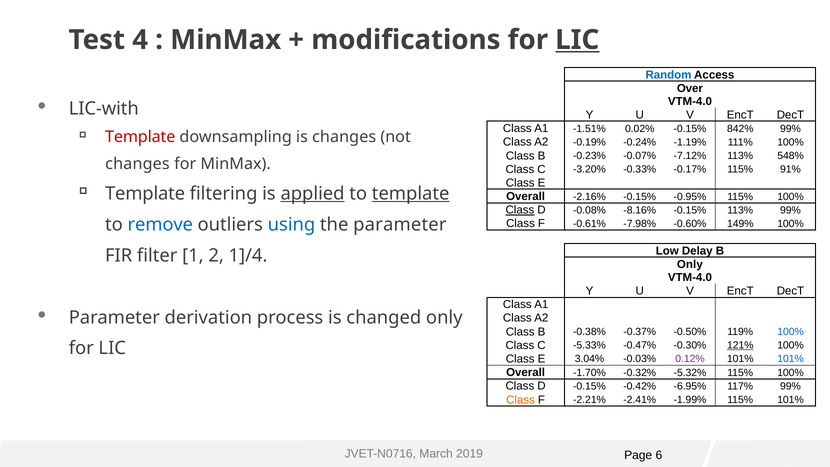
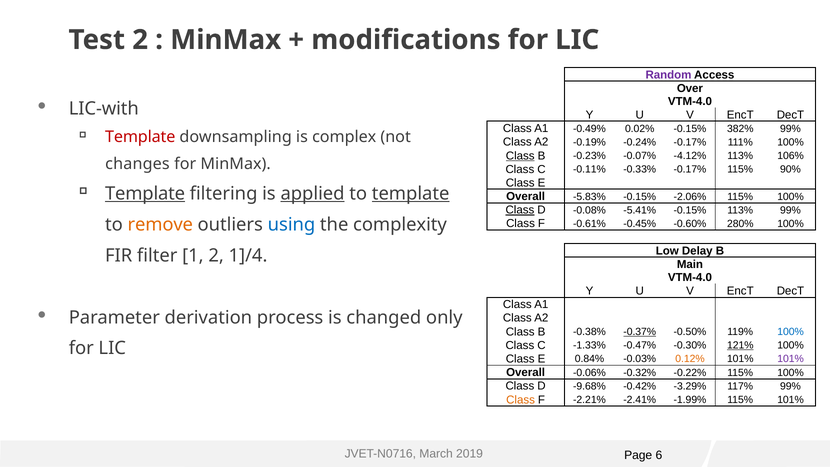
Test 4: 4 -> 2
LIC at (577, 40) underline: present -> none
Random colour: blue -> purple
-1.51%: -1.51% -> -0.49%
842%: 842% -> 382%
is changes: changes -> complex
-0.24% -1.19%: -1.19% -> -0.17%
Class at (520, 156) underline: none -> present
-7.12%: -7.12% -> -4.12%
548%: 548% -> 106%
-3.20%: -3.20% -> -0.11%
91%: 91% -> 90%
Template at (145, 194) underline: none -> present
-2.16%: -2.16% -> -5.83%
-0.95%: -0.95% -> -2.06%
-8.16%: -8.16% -> -5.41%
-7.98%: -7.98% -> -0.45%
149%: 149% -> 280%
remove colour: blue -> orange
the parameter: parameter -> complexity
Only at (690, 264): Only -> Main
-0.37% underline: none -> present
-5.33%: -5.33% -> -1.33%
3.04%: 3.04% -> 0.84%
0.12% colour: purple -> orange
101% at (791, 359) colour: blue -> purple
-1.70%: -1.70% -> -0.06%
-5.32%: -5.32% -> -0.22%
D -0.15%: -0.15% -> -9.68%
-6.95%: -6.95% -> -3.29%
